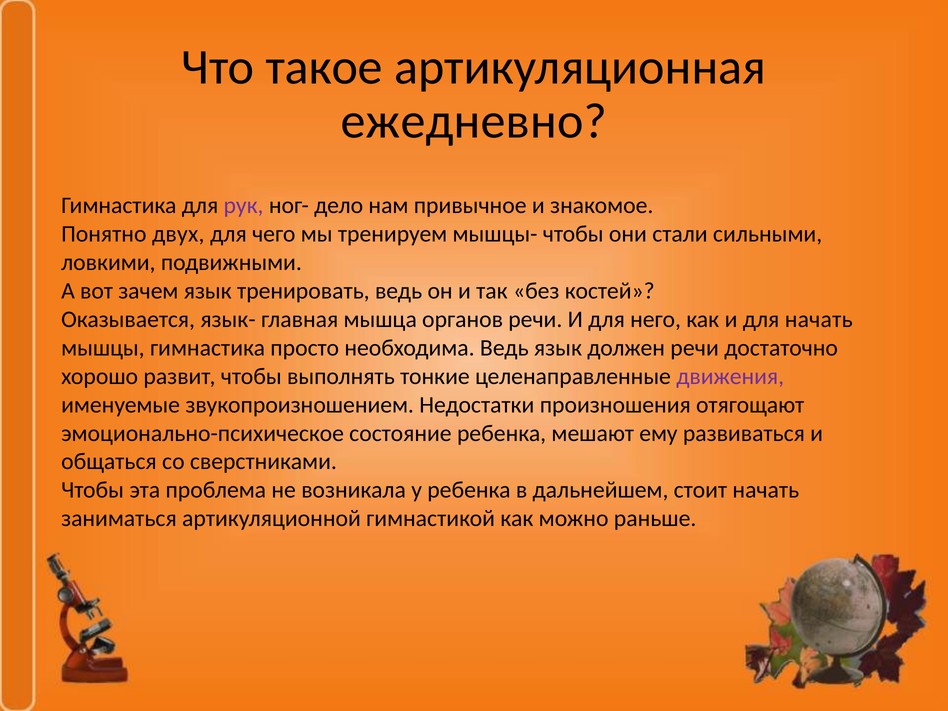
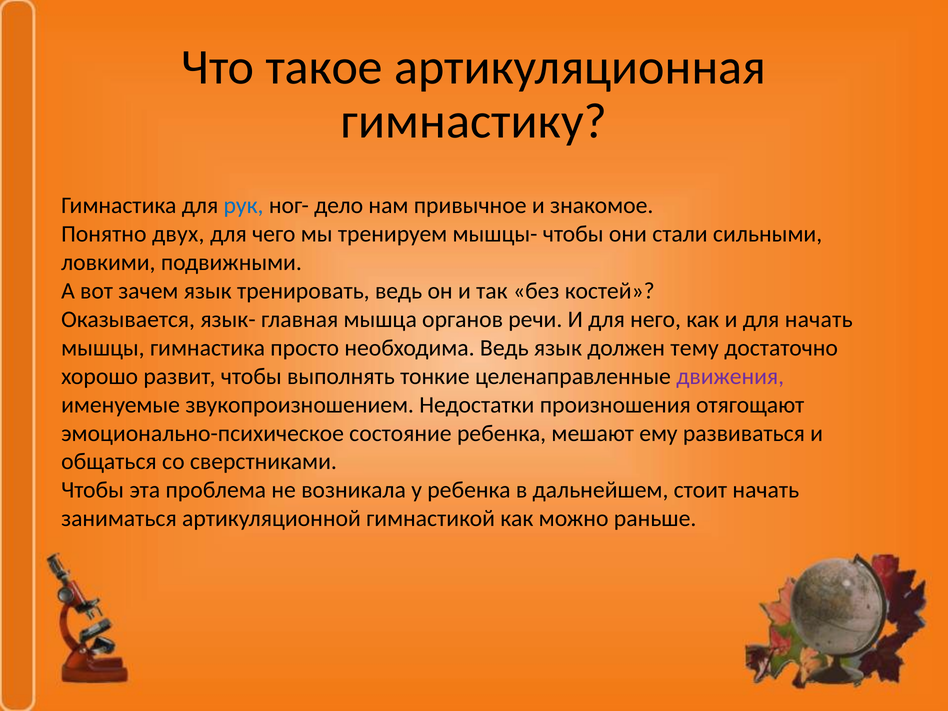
ежедневно: ежедневно -> гимнастику
рук colour: purple -> blue
должен речи: речи -> тему
